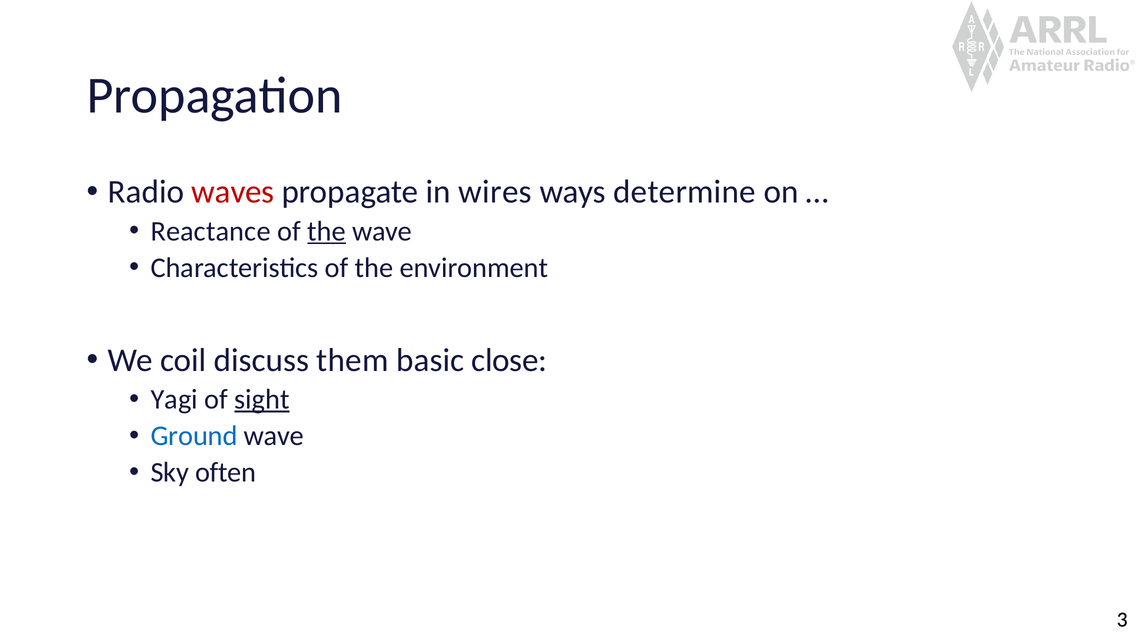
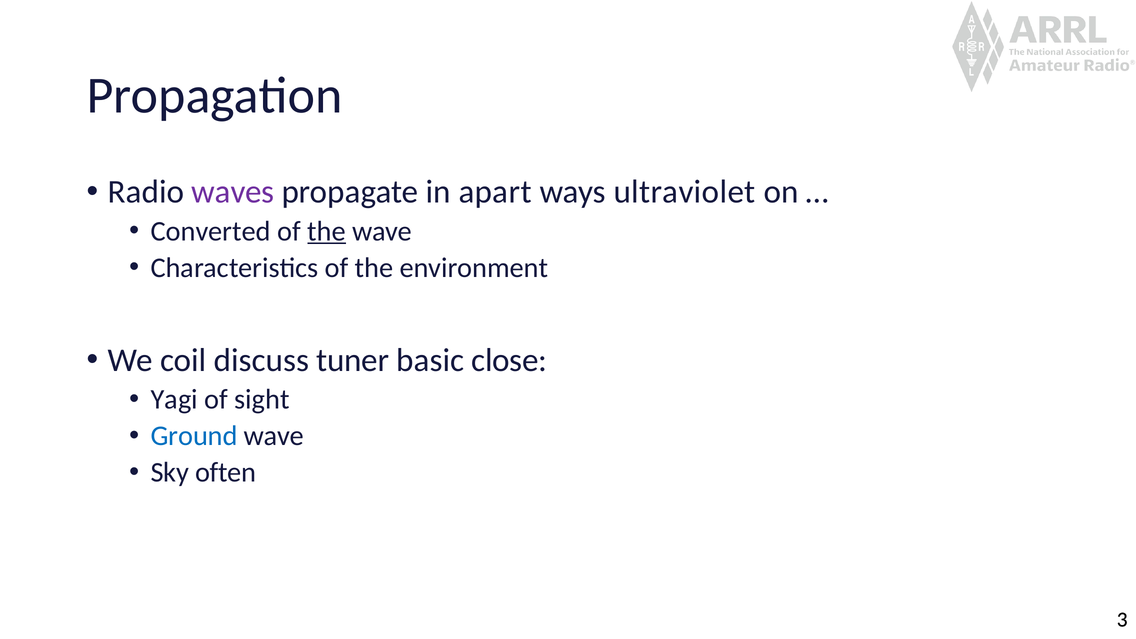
waves colour: red -> purple
wires: wires -> apart
determine: determine -> ultraviolet
Reactance: Reactance -> Converted
them: them -> tuner
sight underline: present -> none
